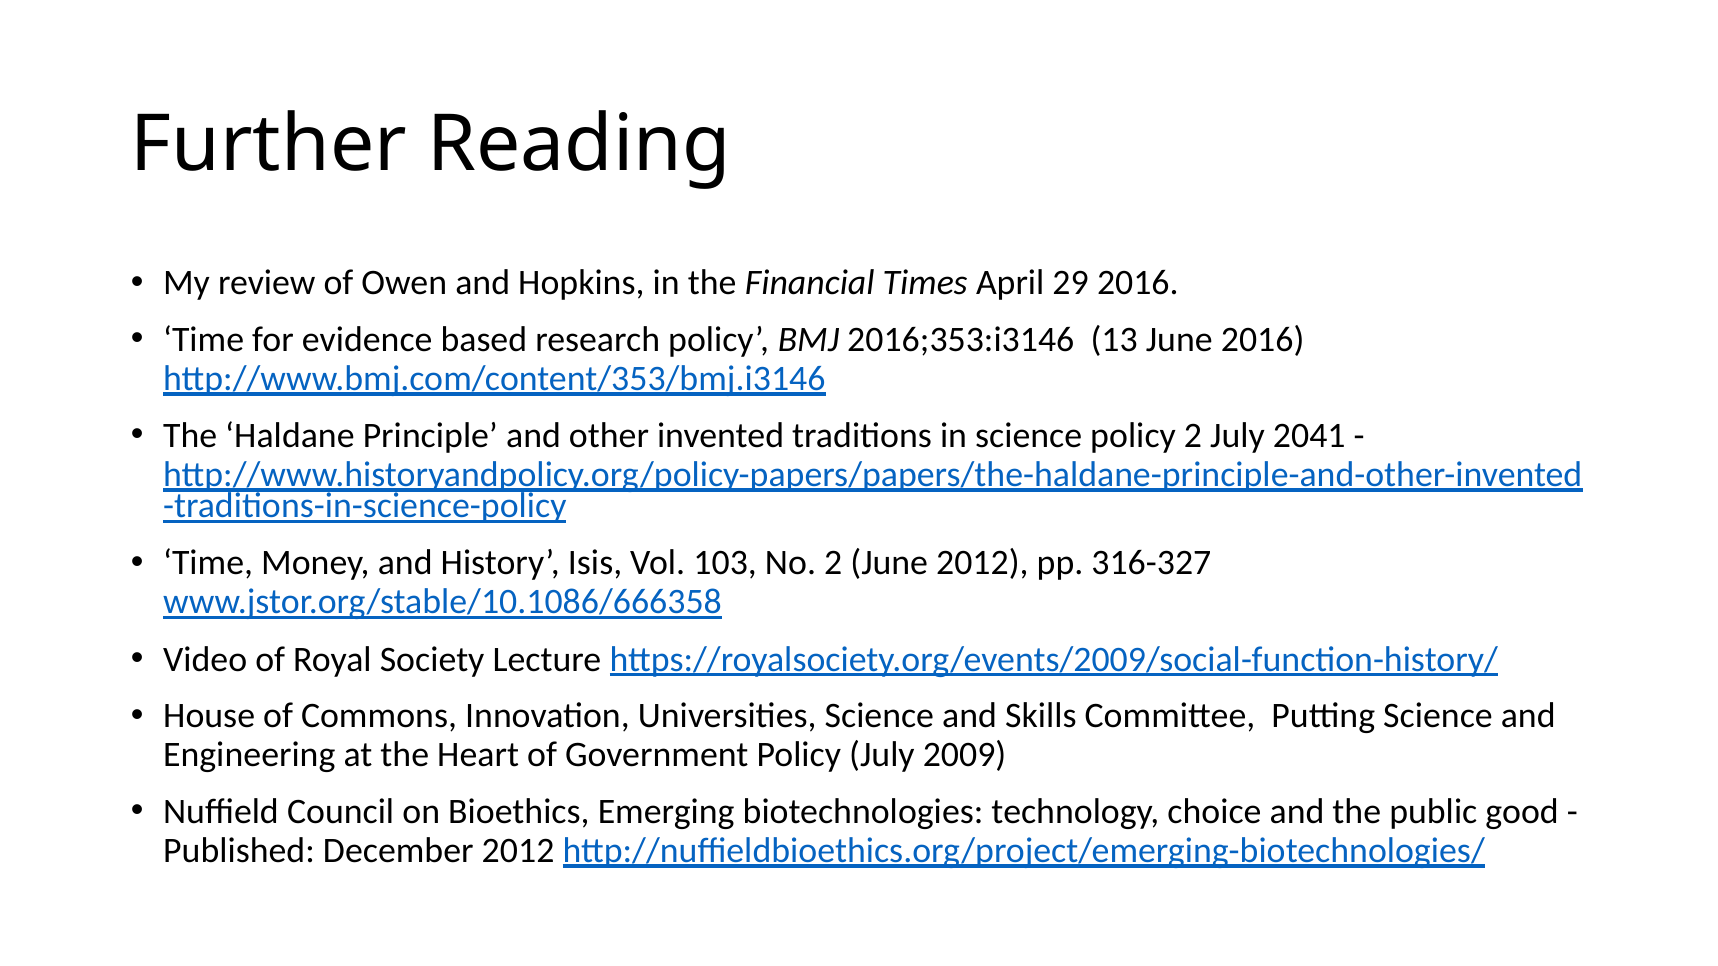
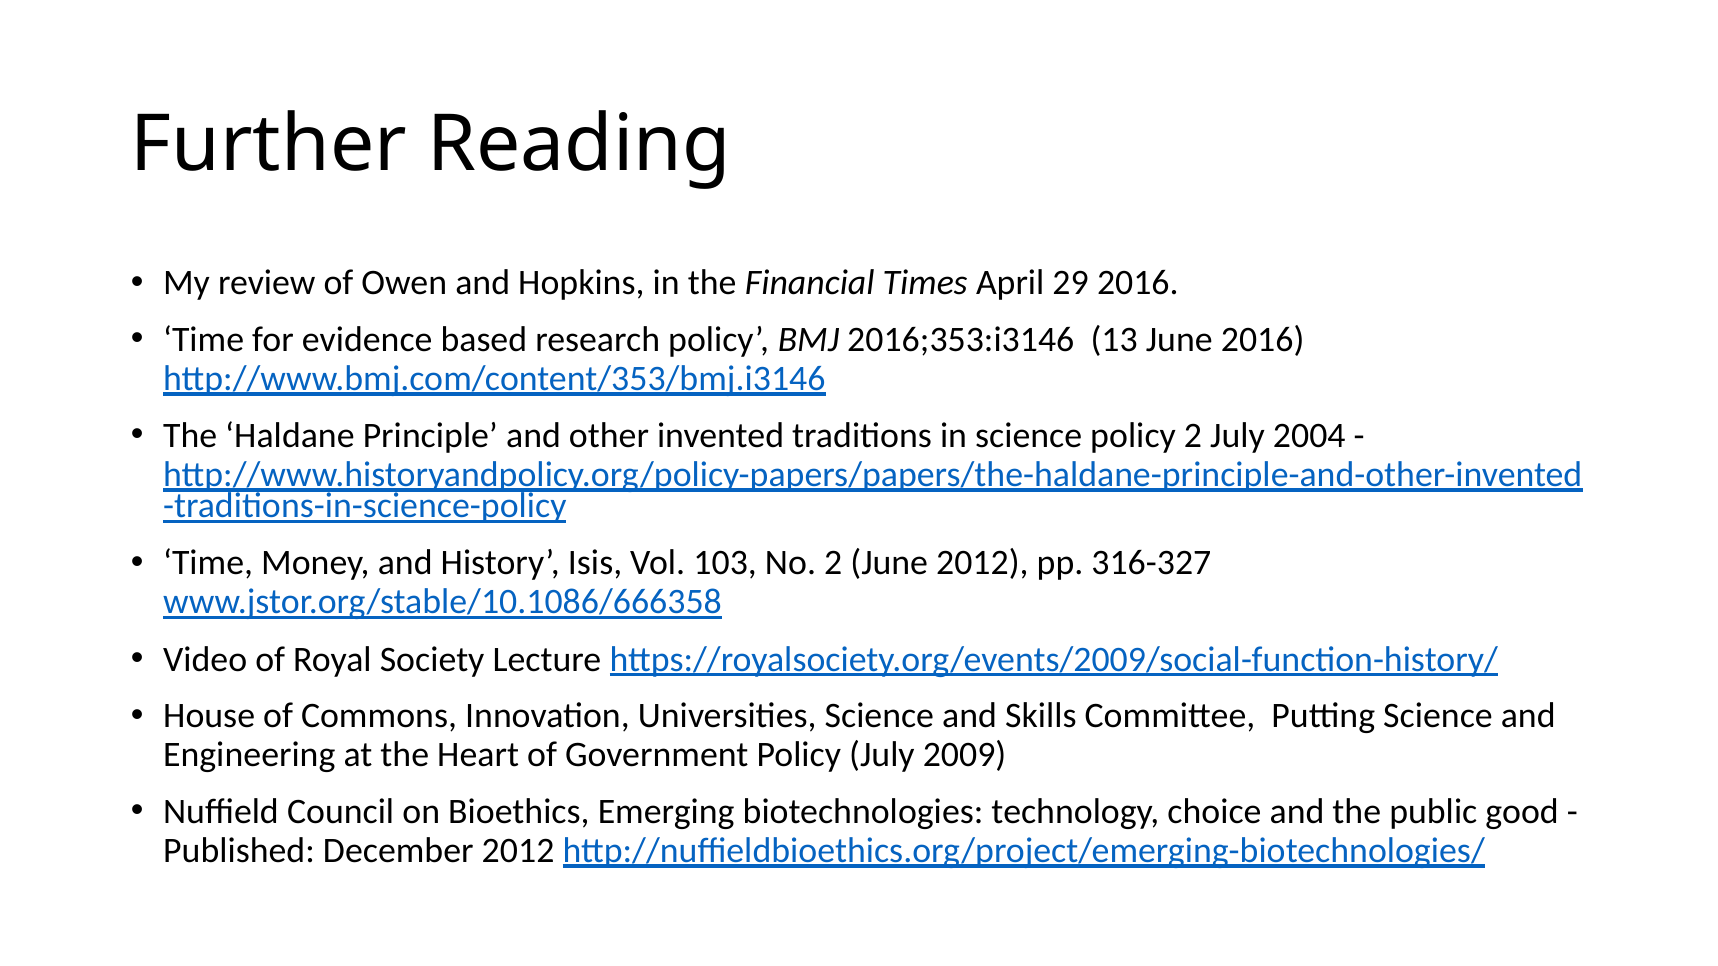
2041: 2041 -> 2004
